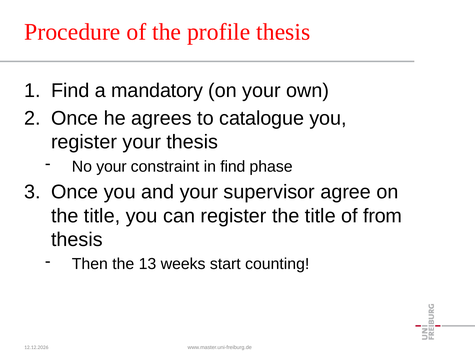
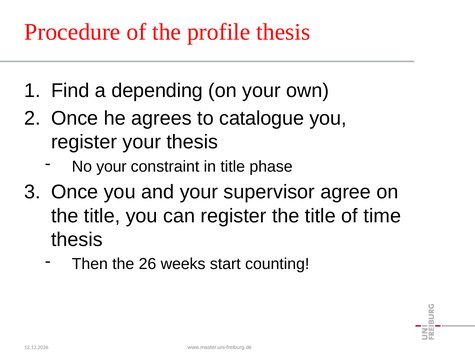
mandatory: mandatory -> depending
in find: find -> title
from: from -> time
13: 13 -> 26
